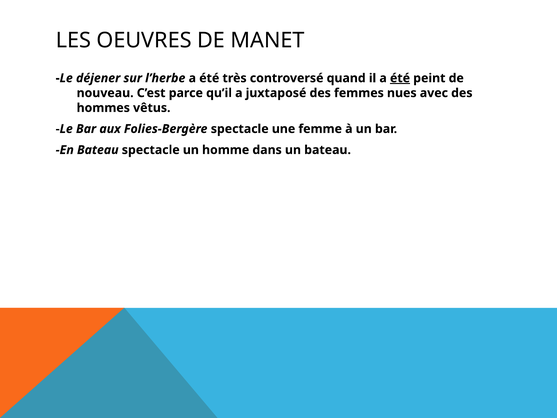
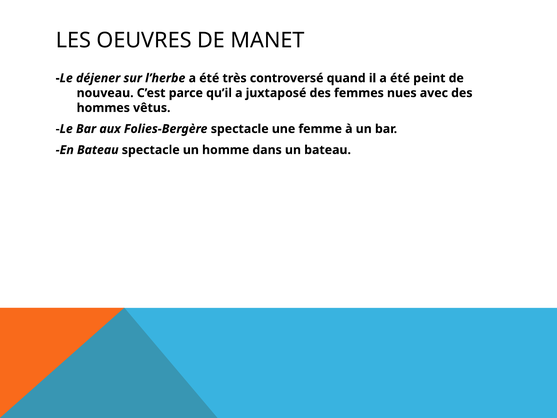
été at (400, 78) underline: present -> none
